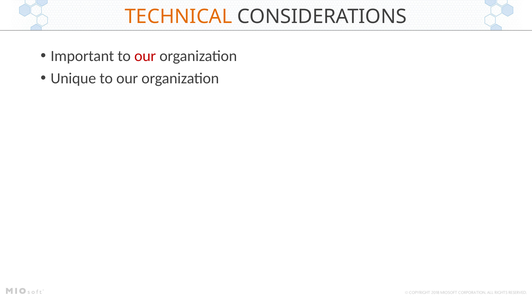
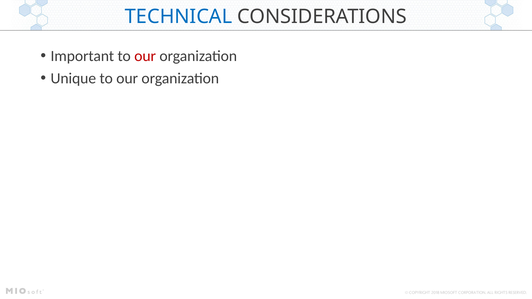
TECHNICAL colour: orange -> blue
